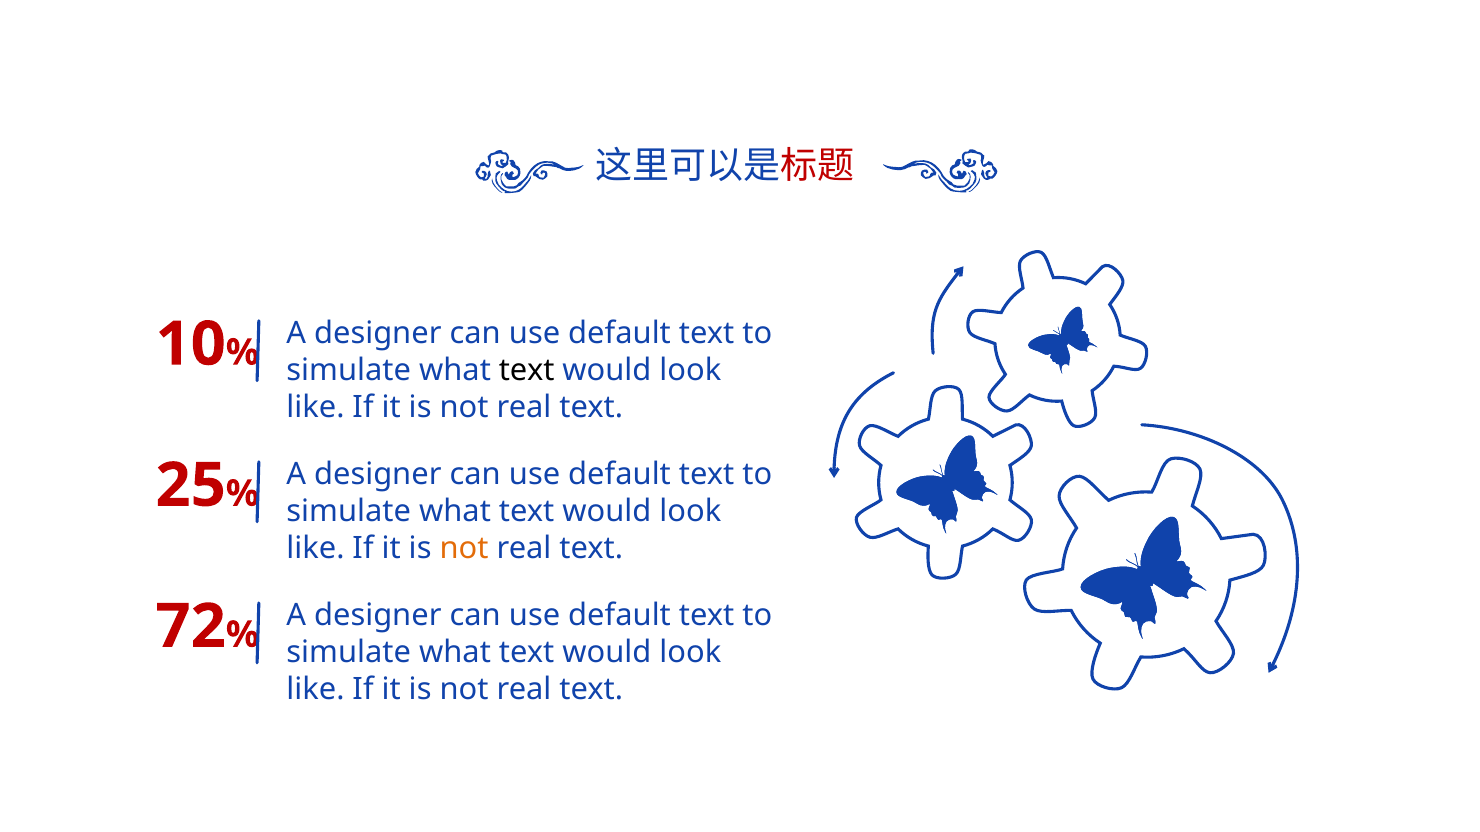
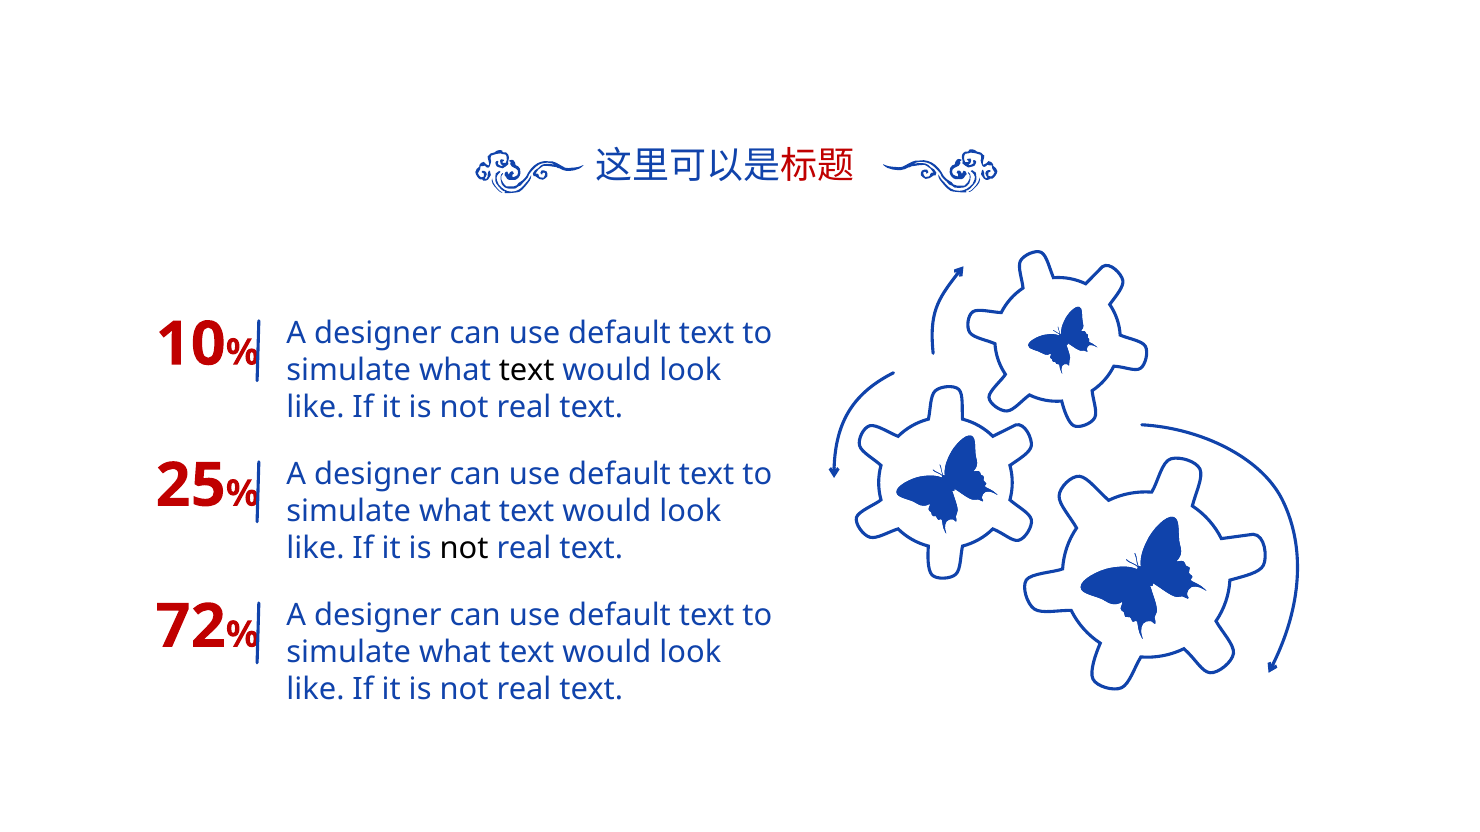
not at (464, 548) colour: orange -> black
